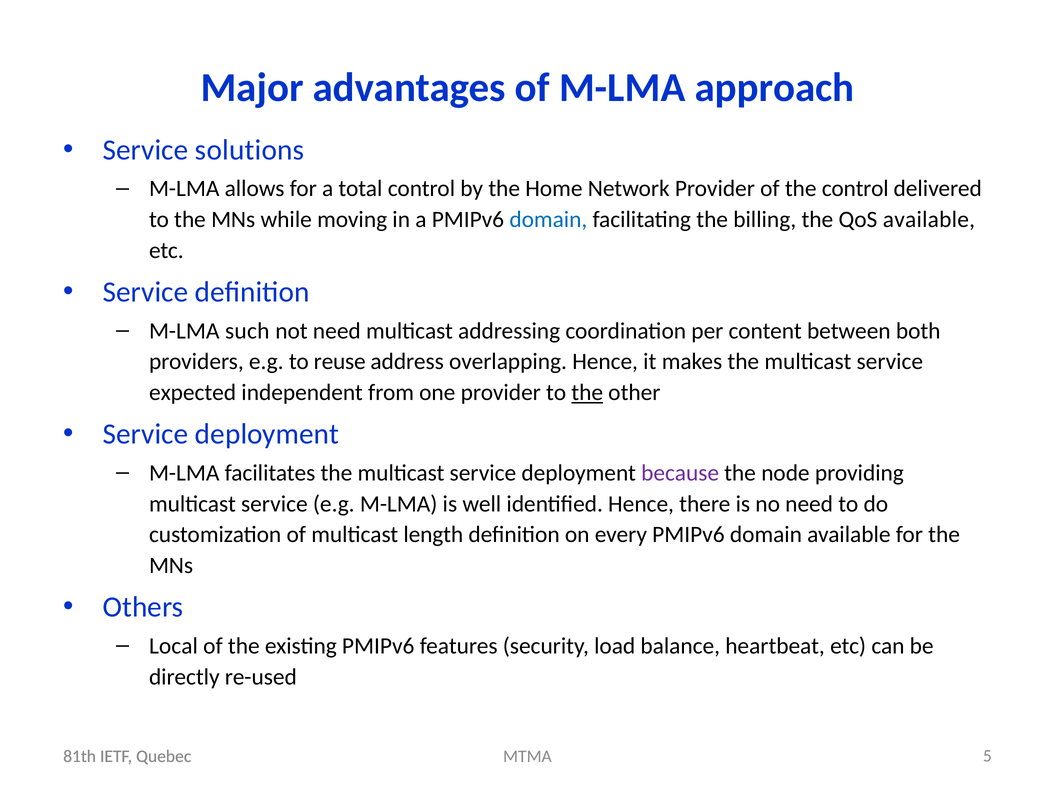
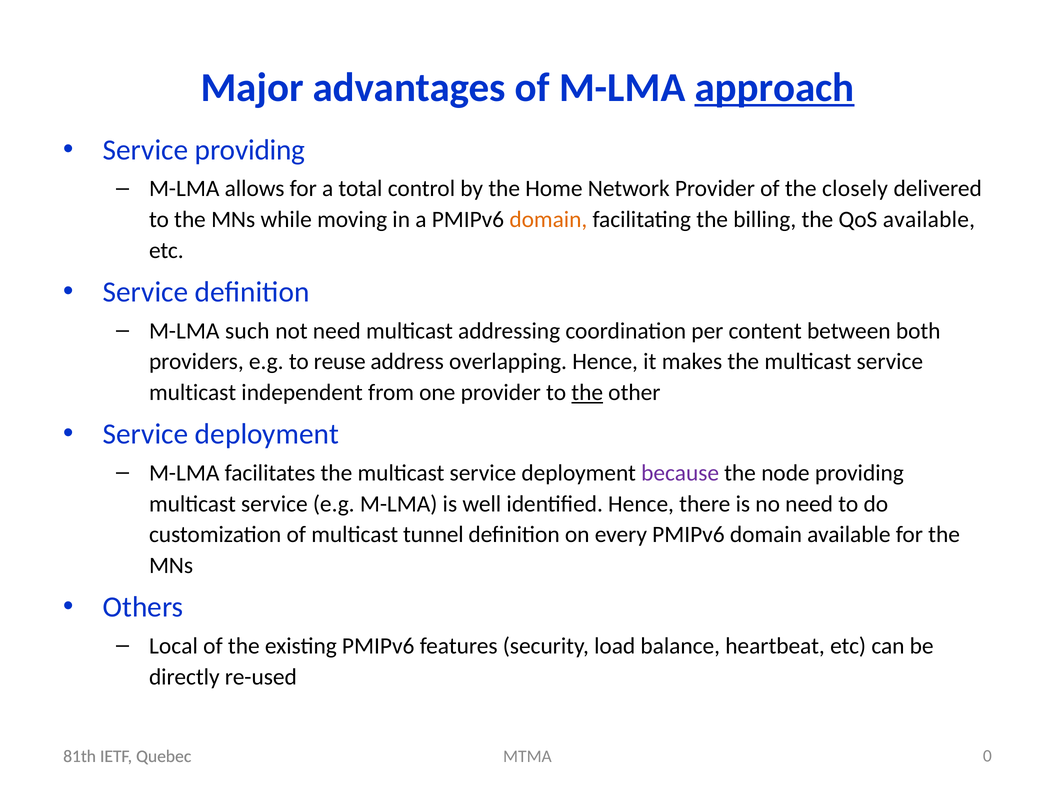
approach underline: none -> present
Service solutions: solutions -> providing
the control: control -> closely
domain at (548, 219) colour: blue -> orange
expected at (193, 392): expected -> multicast
length: length -> tunnel
5: 5 -> 0
